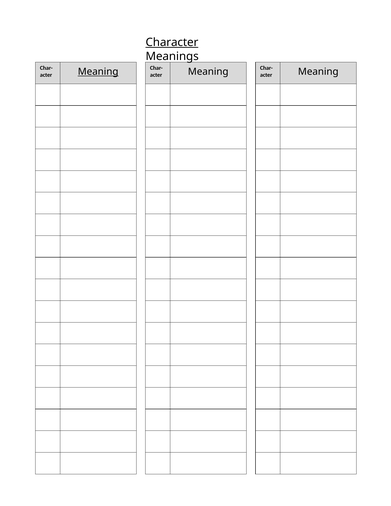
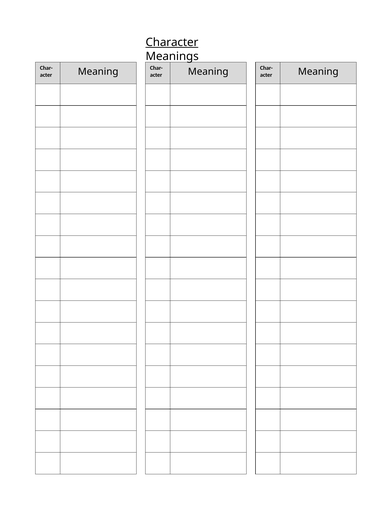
Meaning at (98, 72) underline: present -> none
